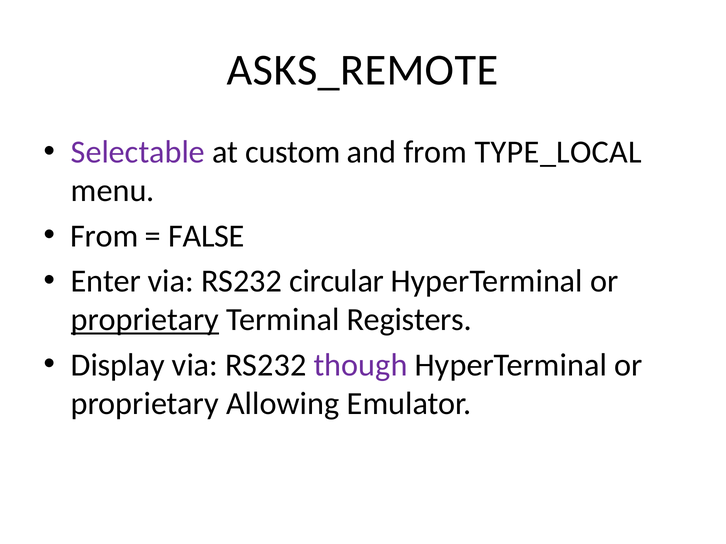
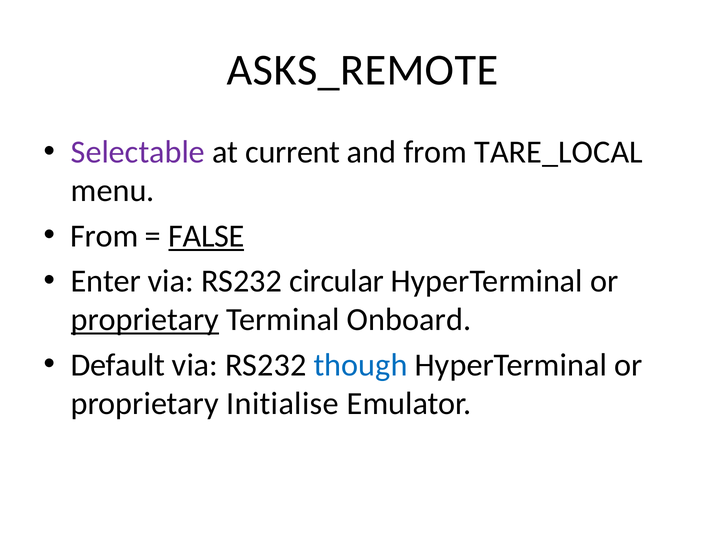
custom: custom -> current
TYPE_LOCAL: TYPE_LOCAL -> TARE_LOCAL
FALSE underline: none -> present
Registers: Registers -> Onboard
Display: Display -> Default
though colour: purple -> blue
Allowing: Allowing -> Initialise
